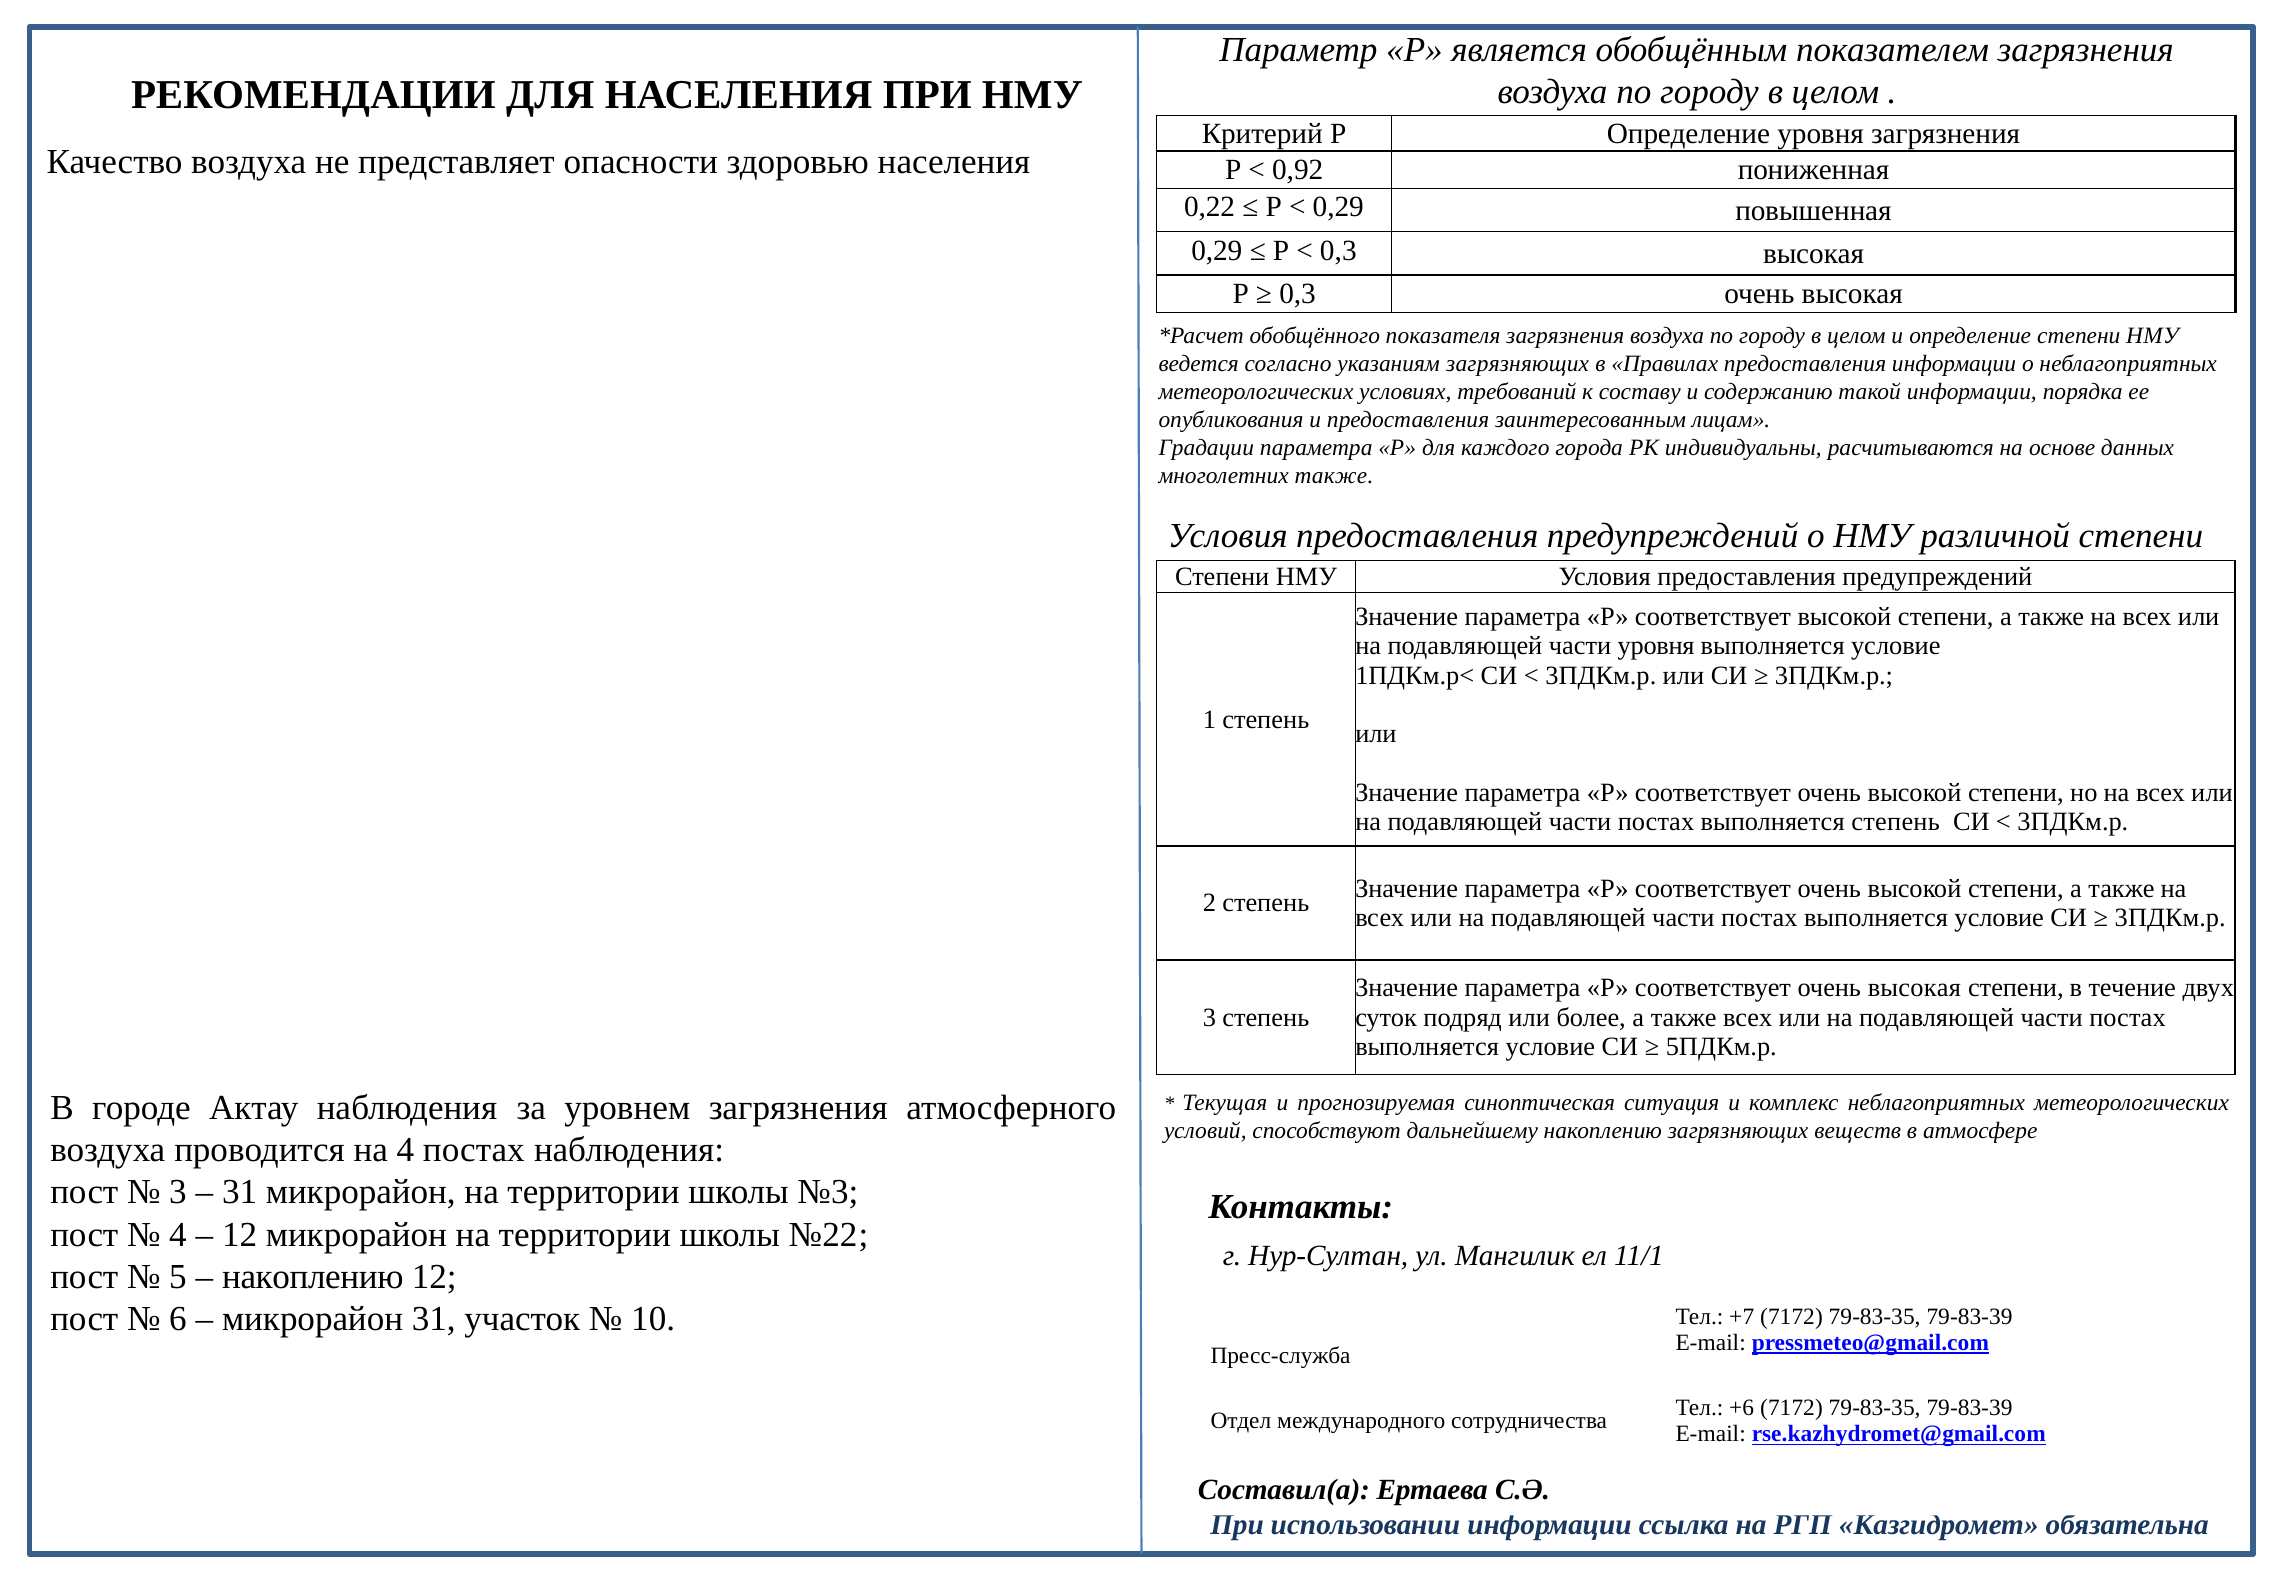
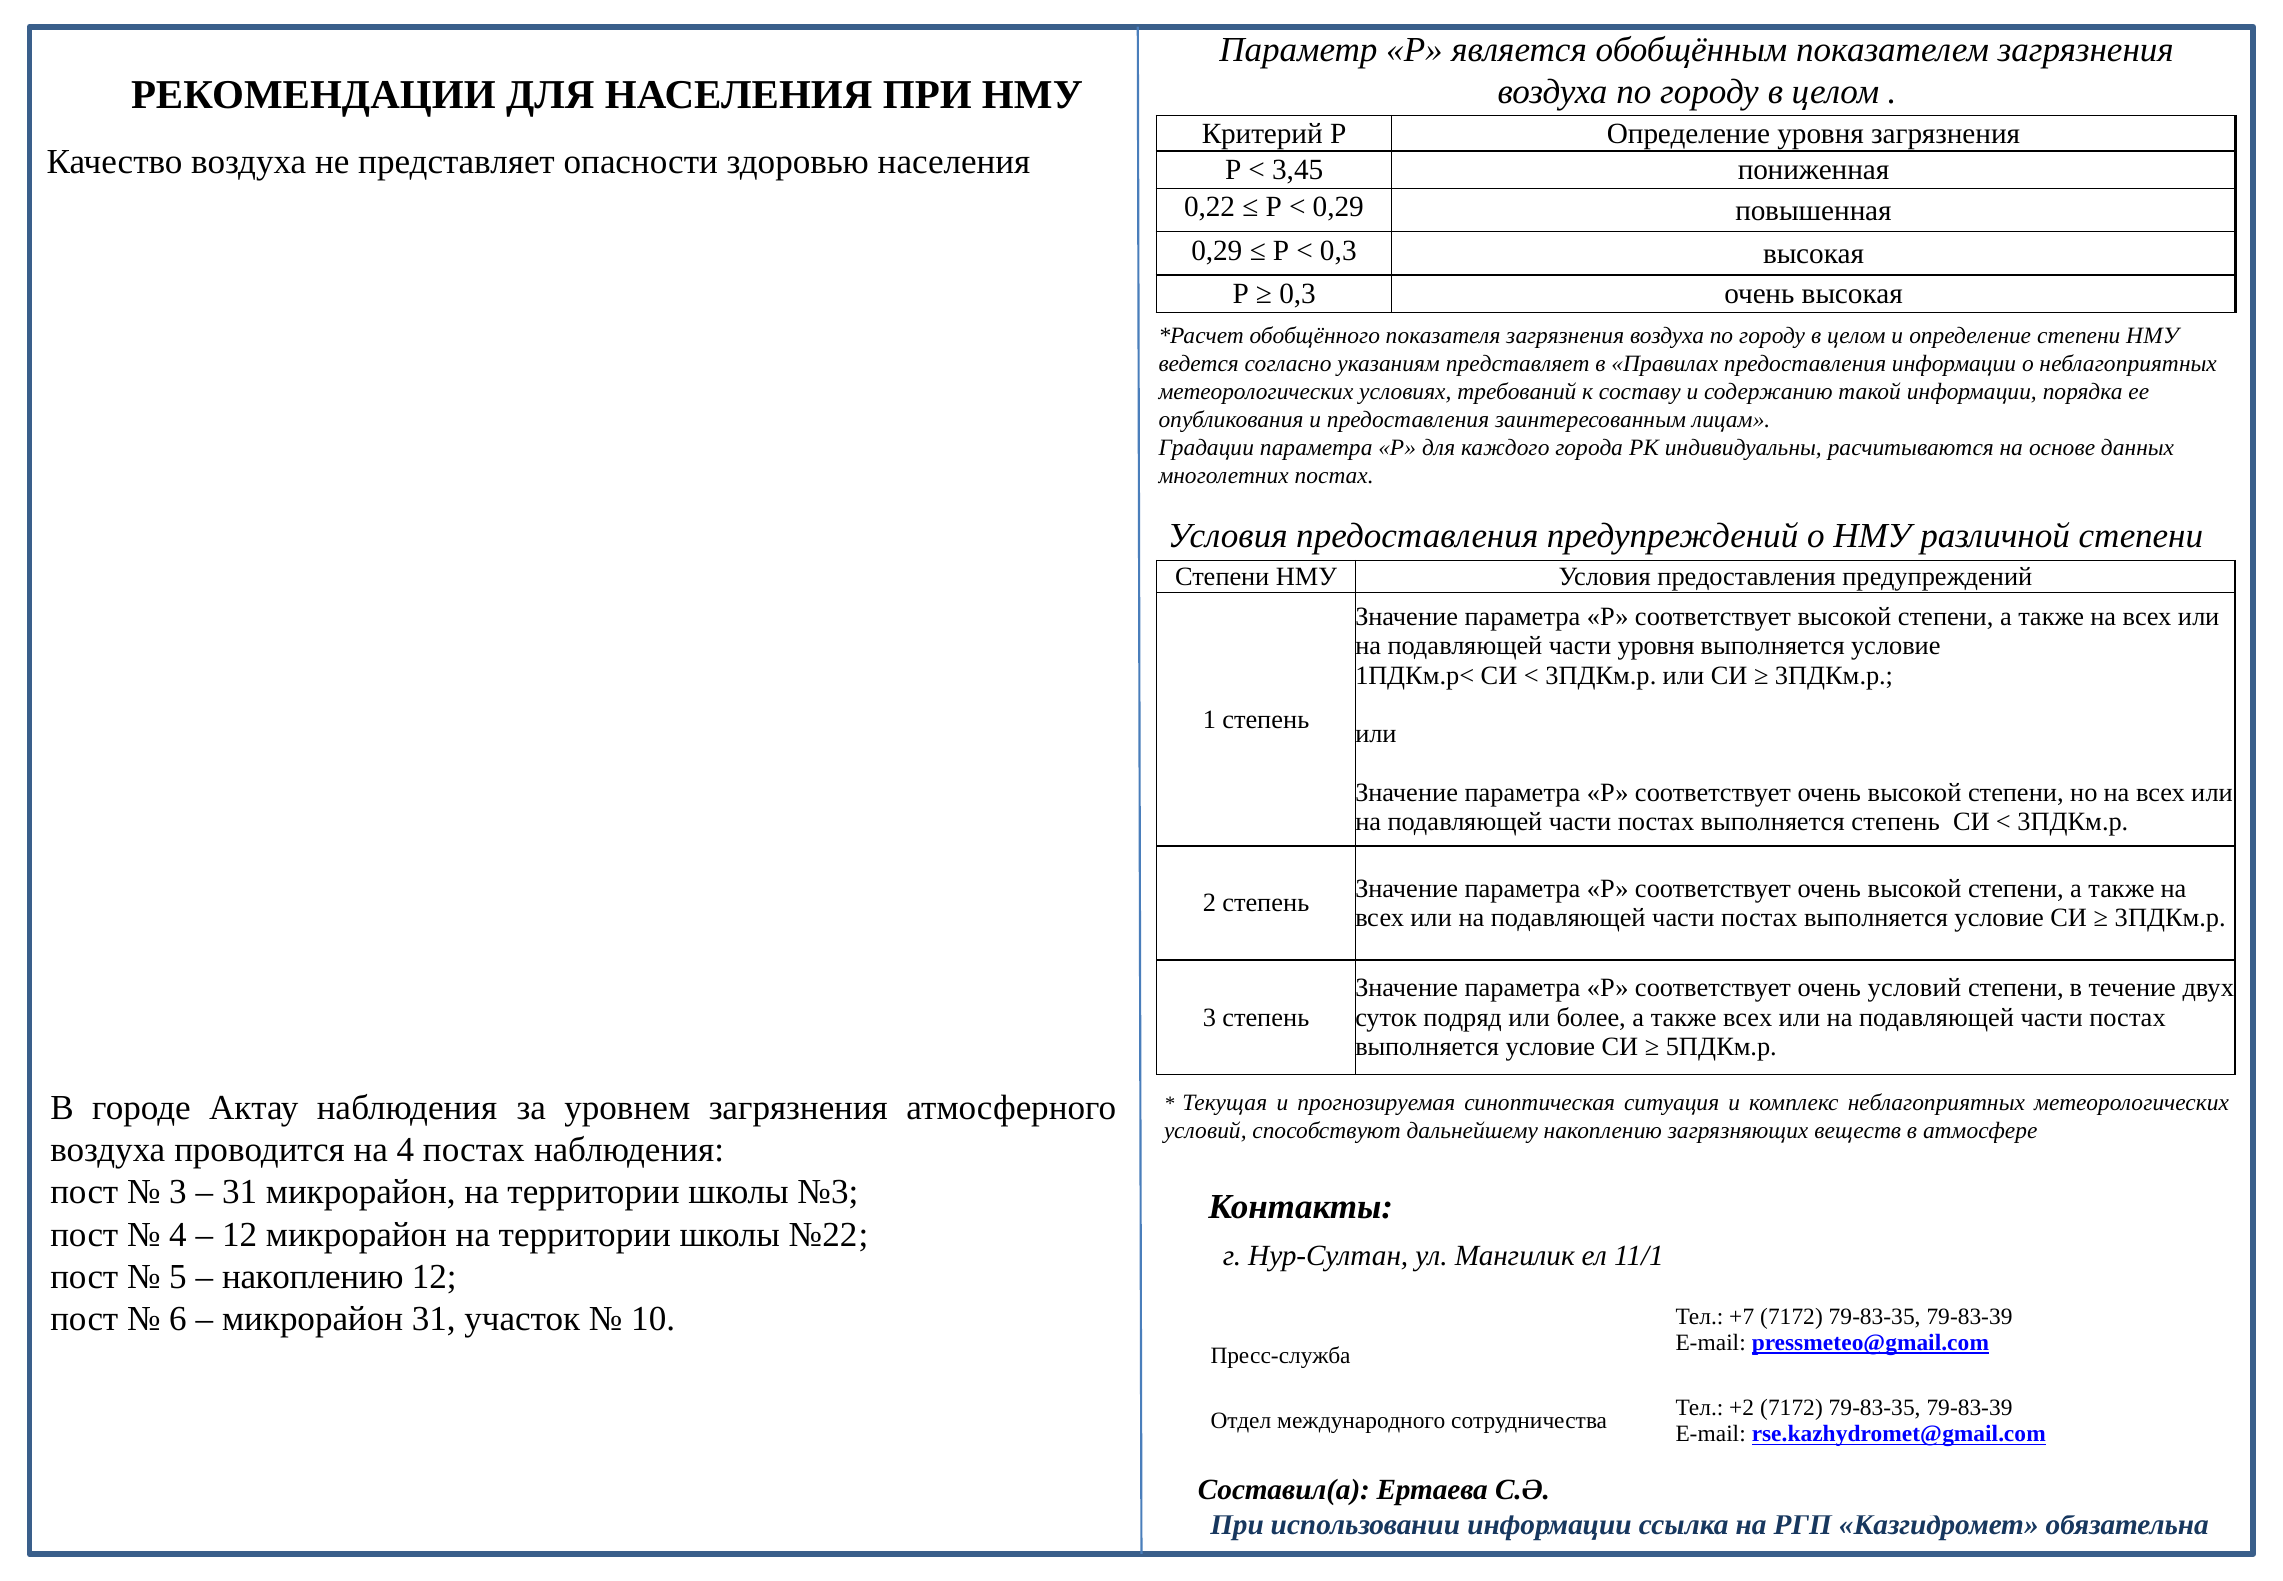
0,92: 0,92 -> 3,45
указаниям загрязняющих: загрязняющих -> представляет
многолетних также: также -> постах
соответствует очень высокая: высокая -> условий
+6: +6 -> +2
